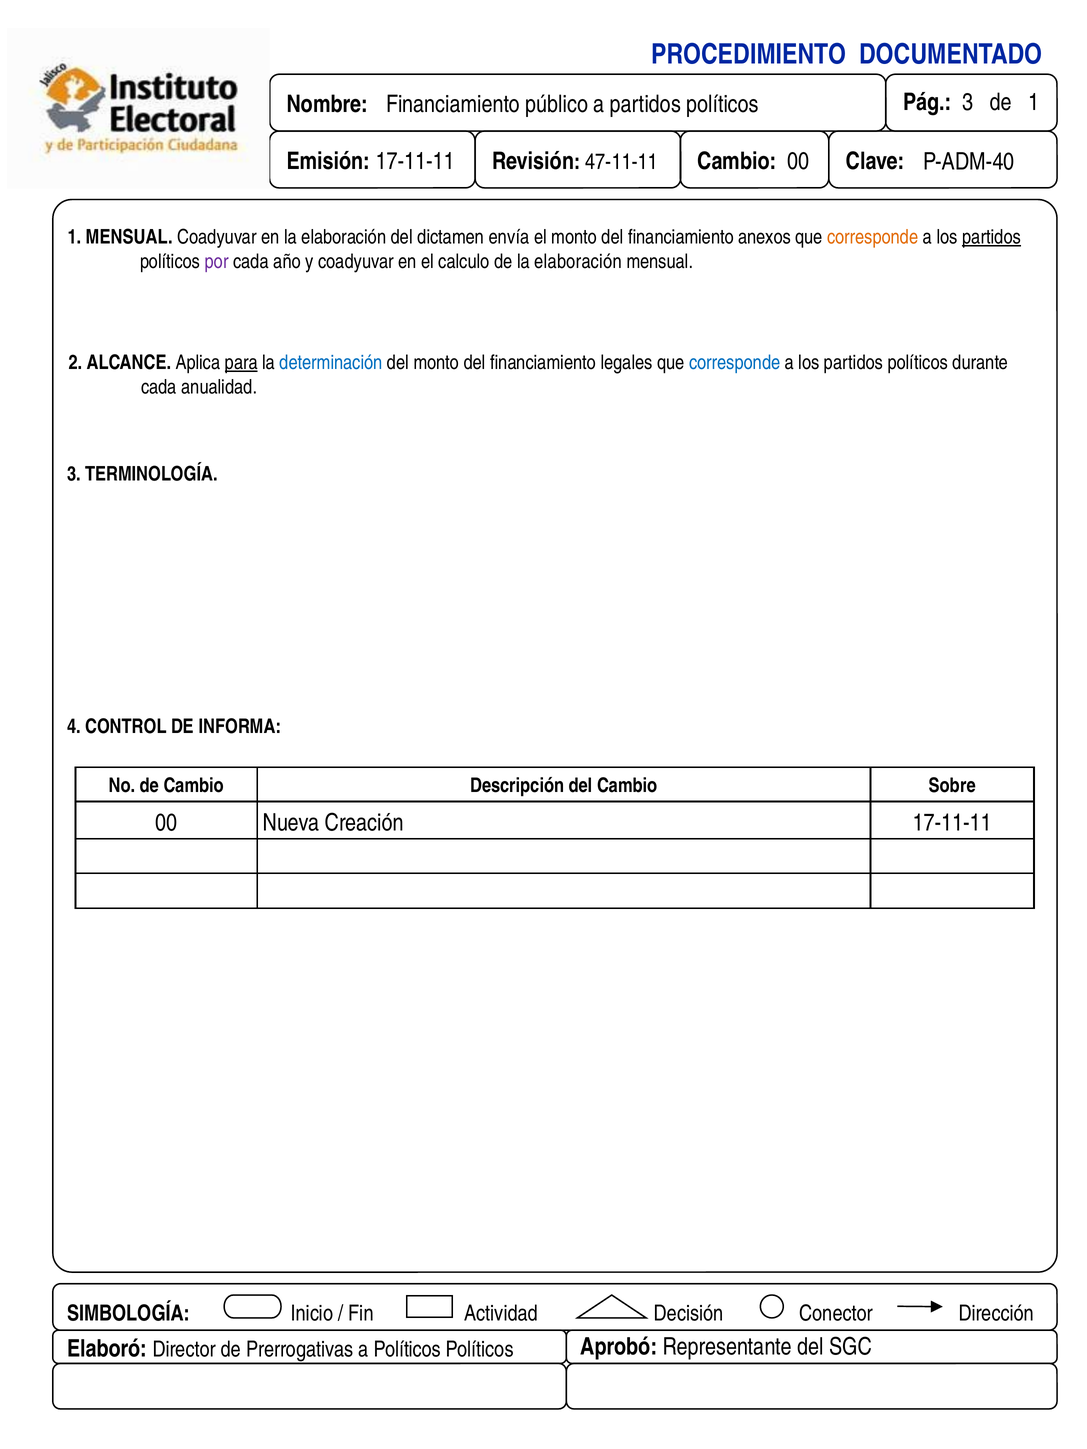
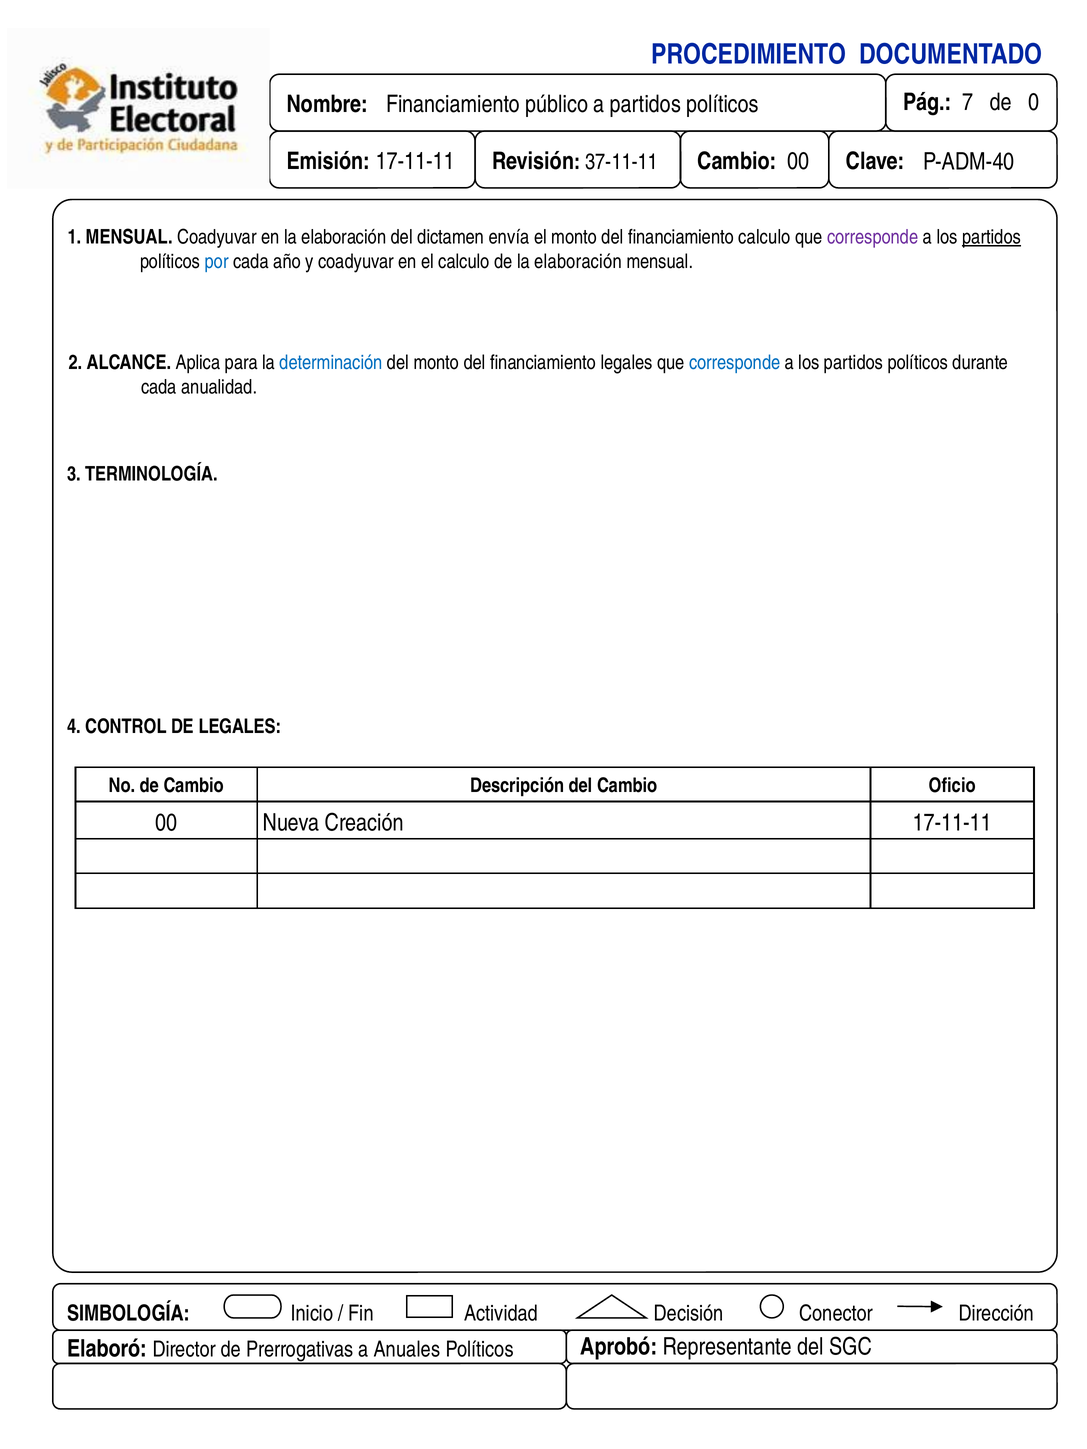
3 at (968, 102): 3 -> 7
de 1: 1 -> 0
47-11-11: 47-11-11 -> 37-11-11
financiamiento anexos: anexos -> calculo
corresponde at (873, 237) colour: orange -> purple
por colour: purple -> blue
para underline: present -> none
DE INFORMA: INFORMA -> LEGALES
Sobre: Sobre -> Oficio
a Políticos: Políticos -> Anuales
